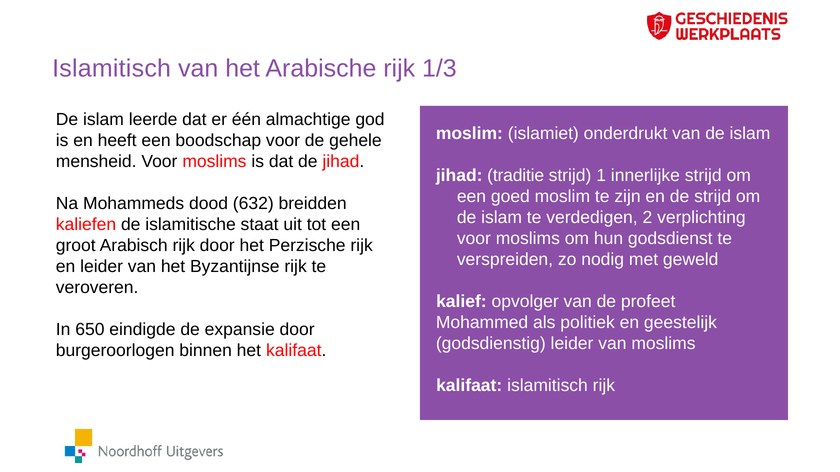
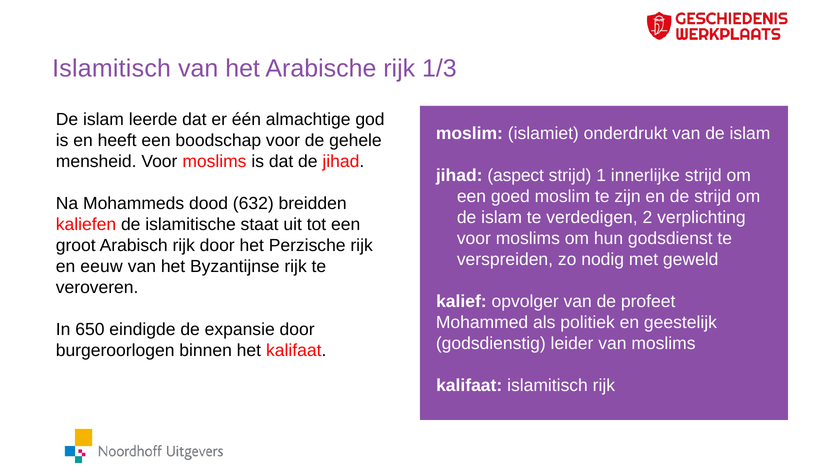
traditie: traditie -> aspect
en leider: leider -> eeuw
